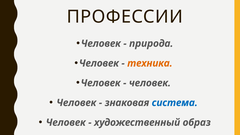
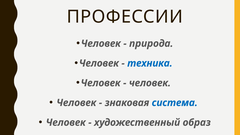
техника colour: orange -> blue
